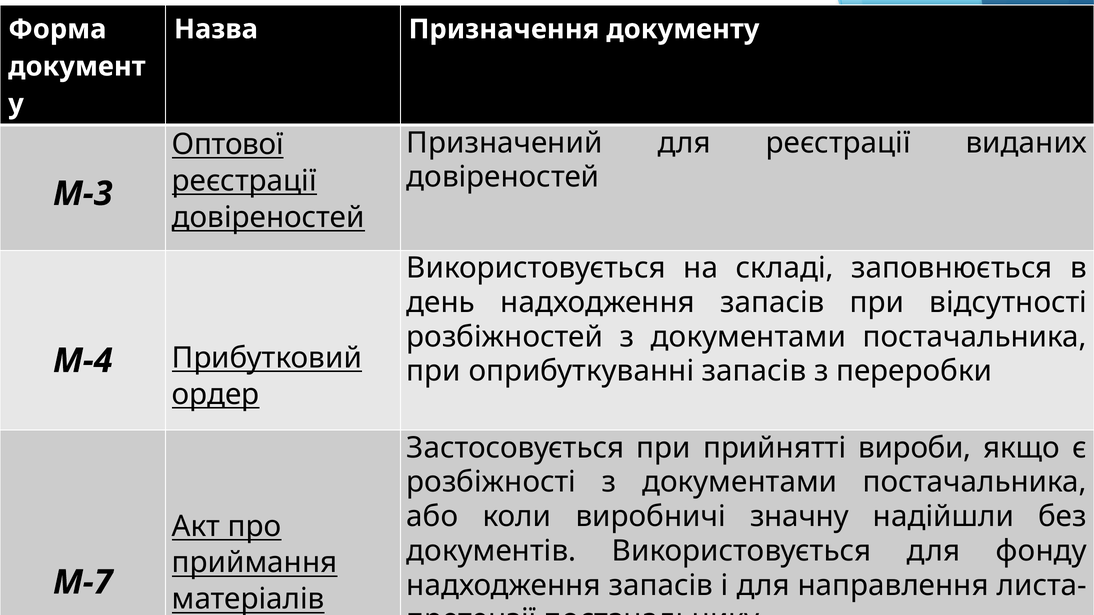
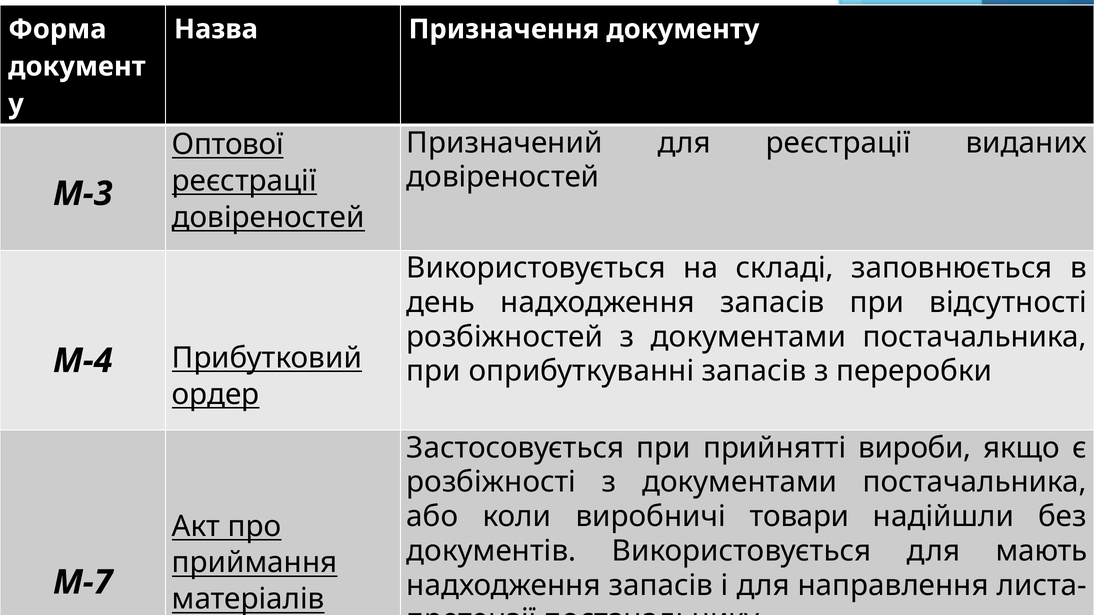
значну: значну -> товари
фонду: фонду -> мають
